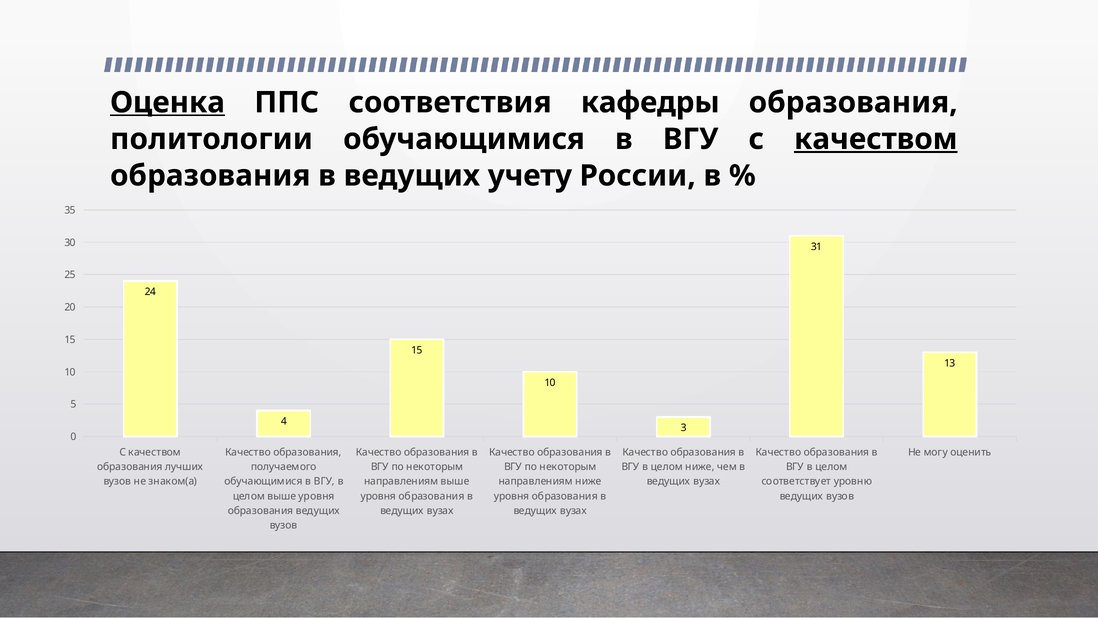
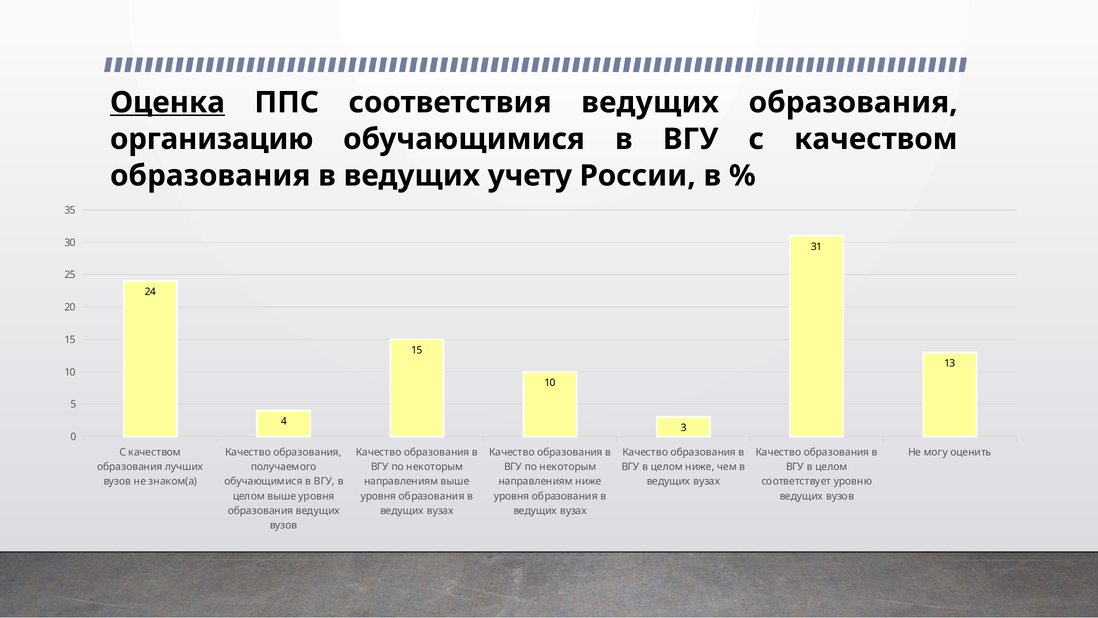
соответствия кафедры: кафедры -> ведущих
политологии: политологии -> организацию
качеством at (876, 139) underline: present -> none
